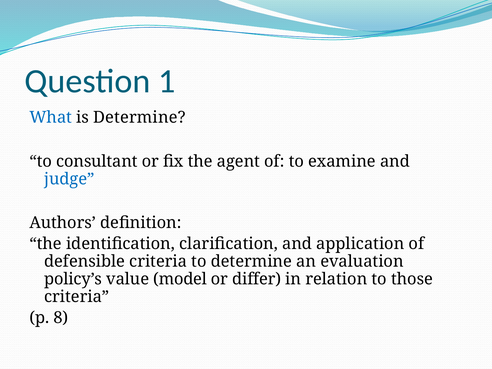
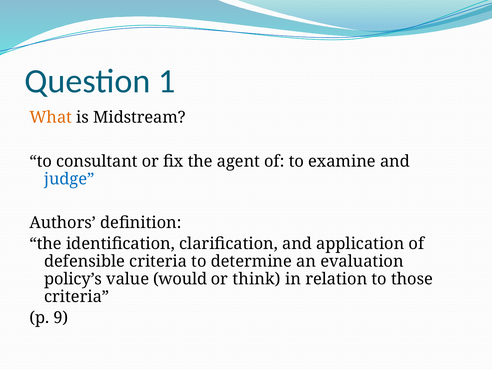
What colour: blue -> orange
is Determine: Determine -> Midstream
model: model -> would
differ: differ -> think
8: 8 -> 9
